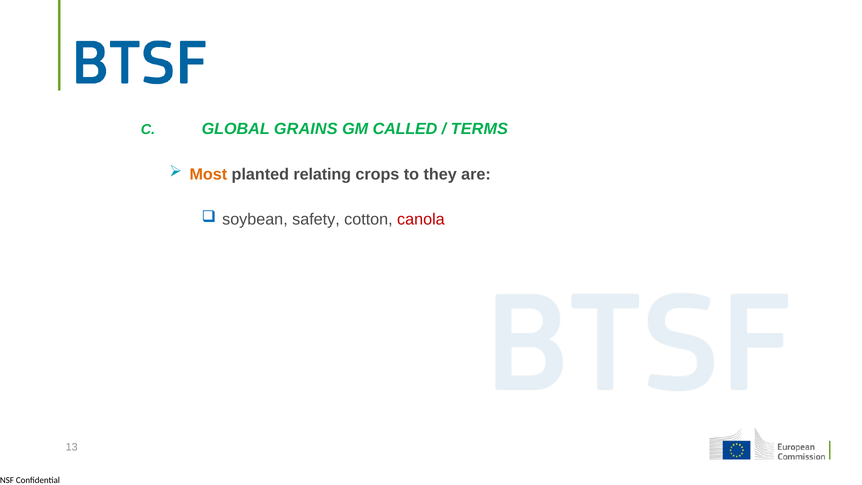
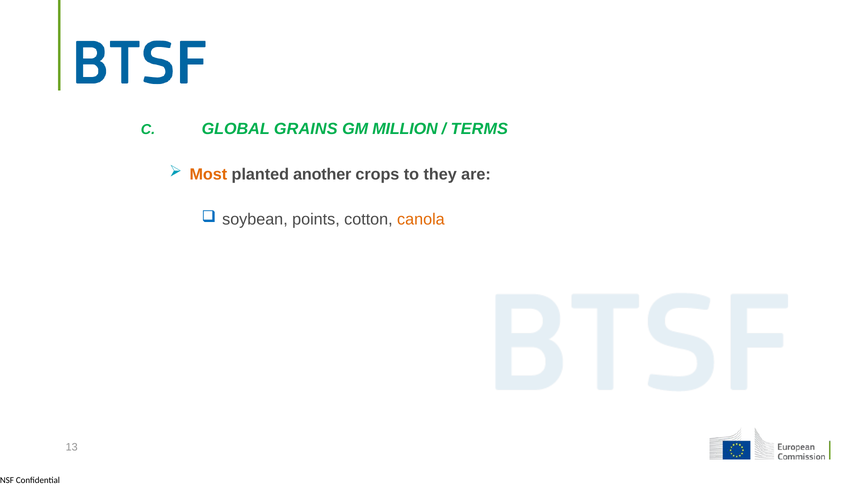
CALLED: CALLED -> MILLION
relating: relating -> another
safety: safety -> points
canola colour: red -> orange
